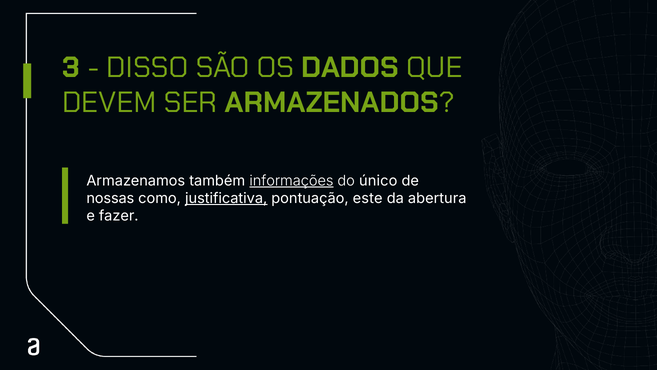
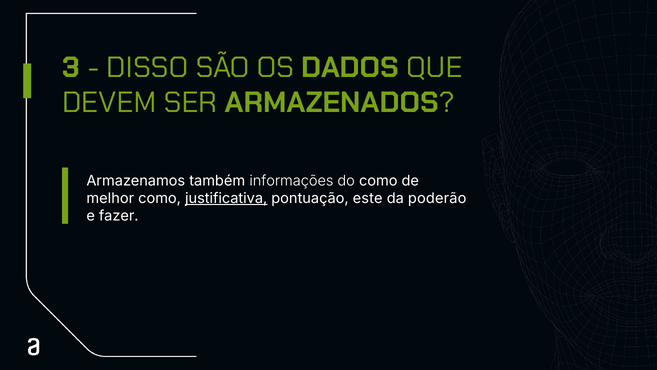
informações underline: present -> none
do único: único -> como
nossas: nossas -> melhor
abertura: abertura -> poderão
